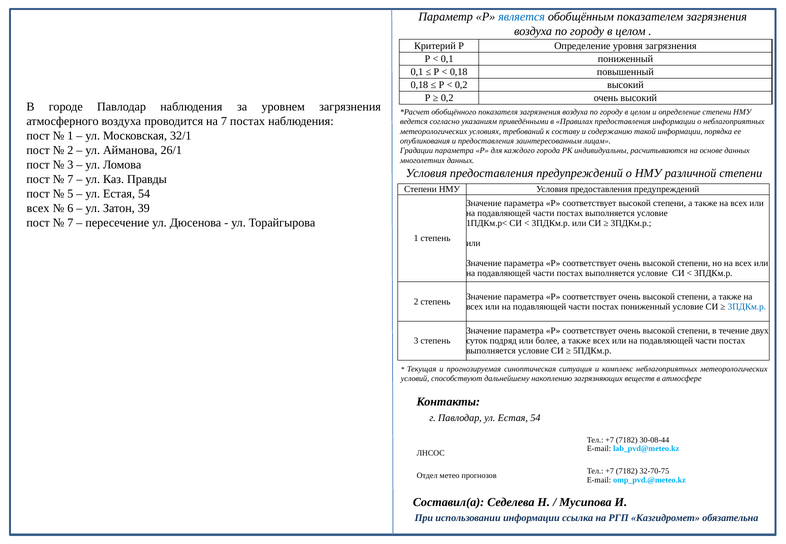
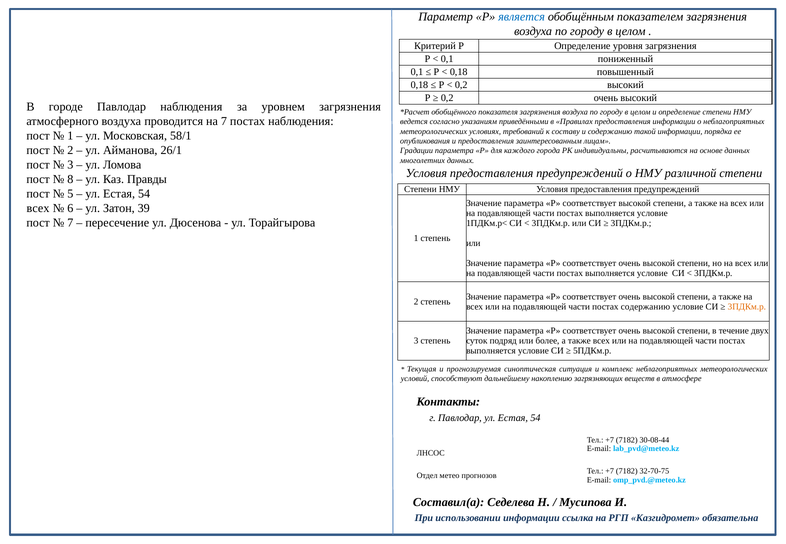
32/1: 32/1 -> 58/1
7 at (70, 179): 7 -> 8
постах пониженный: пониженный -> содержанию
3ПДКм.р at (747, 307) colour: blue -> orange
